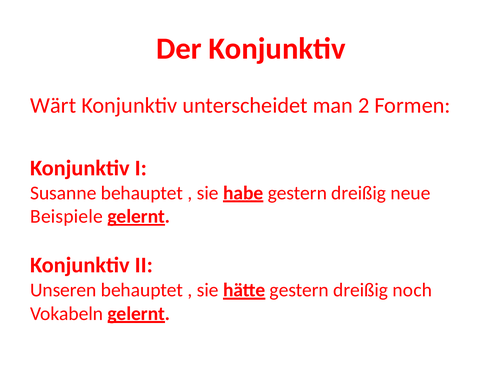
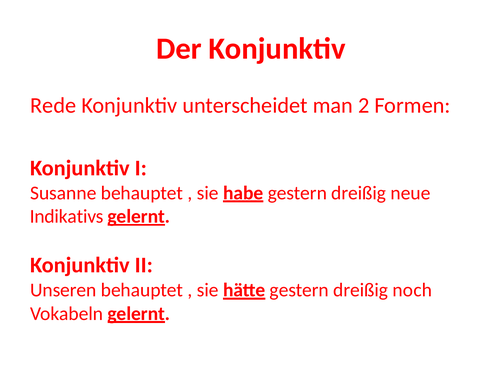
Wärt: Wärt -> Rede
Beispiele: Beispiele -> Indikativs
